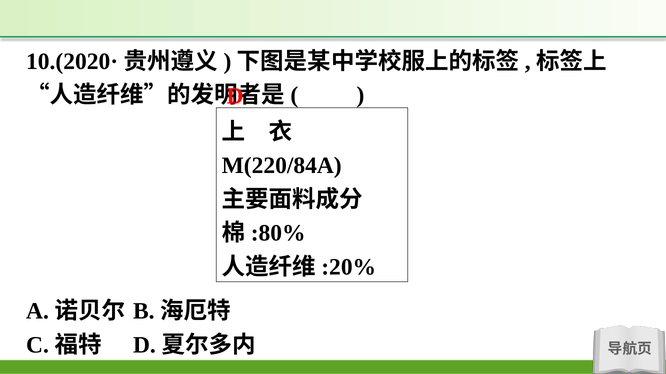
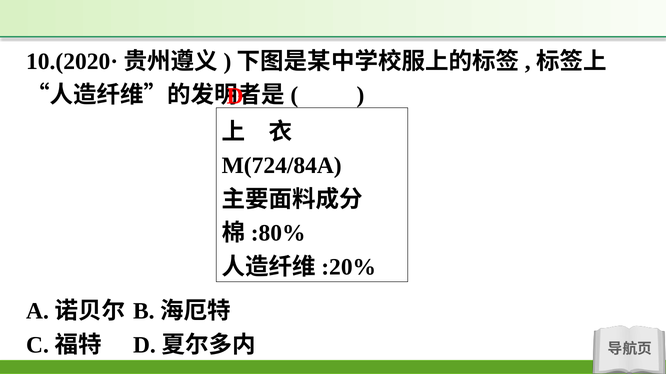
M(220/84A: M(220/84A -> M(724/84A
